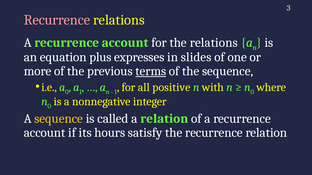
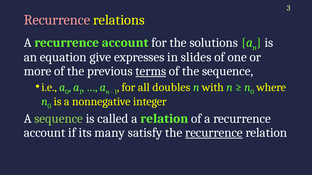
the relations: relations -> solutions
plus: plus -> give
positive: positive -> doubles
sequence at (59, 119) colour: yellow -> light green
hours: hours -> many
recurrence at (214, 133) underline: none -> present
